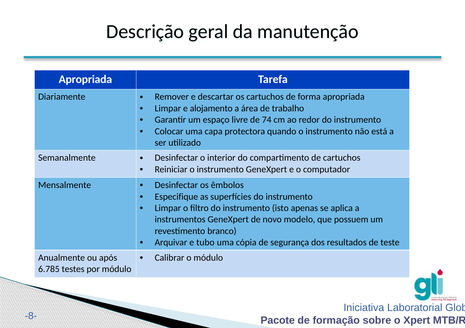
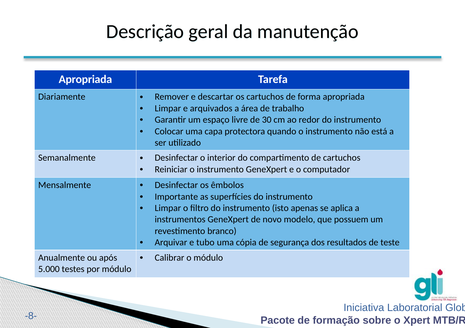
alojamento: alojamento -> arquivados
74: 74 -> 30
Especifique: Especifique -> Importante
6.785: 6.785 -> 5.000
